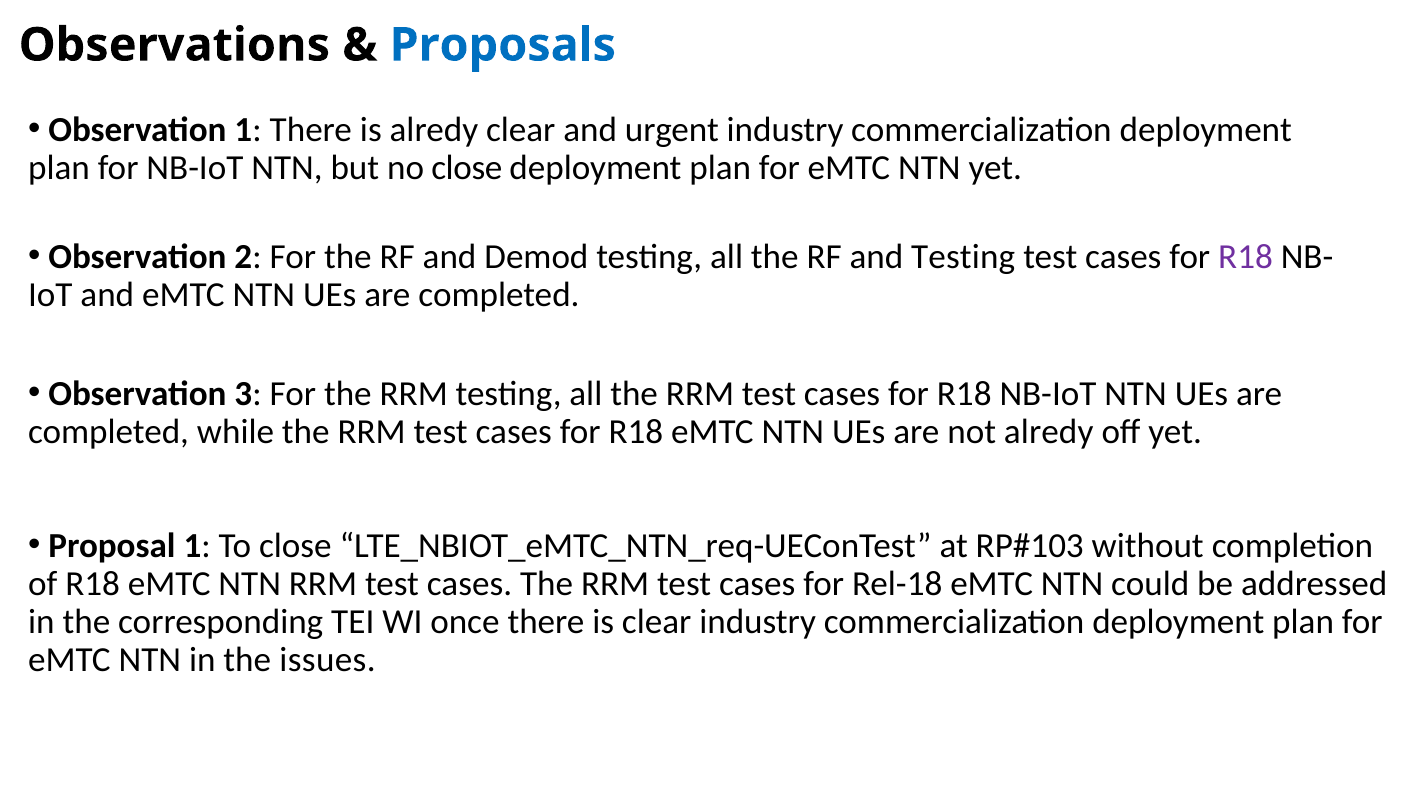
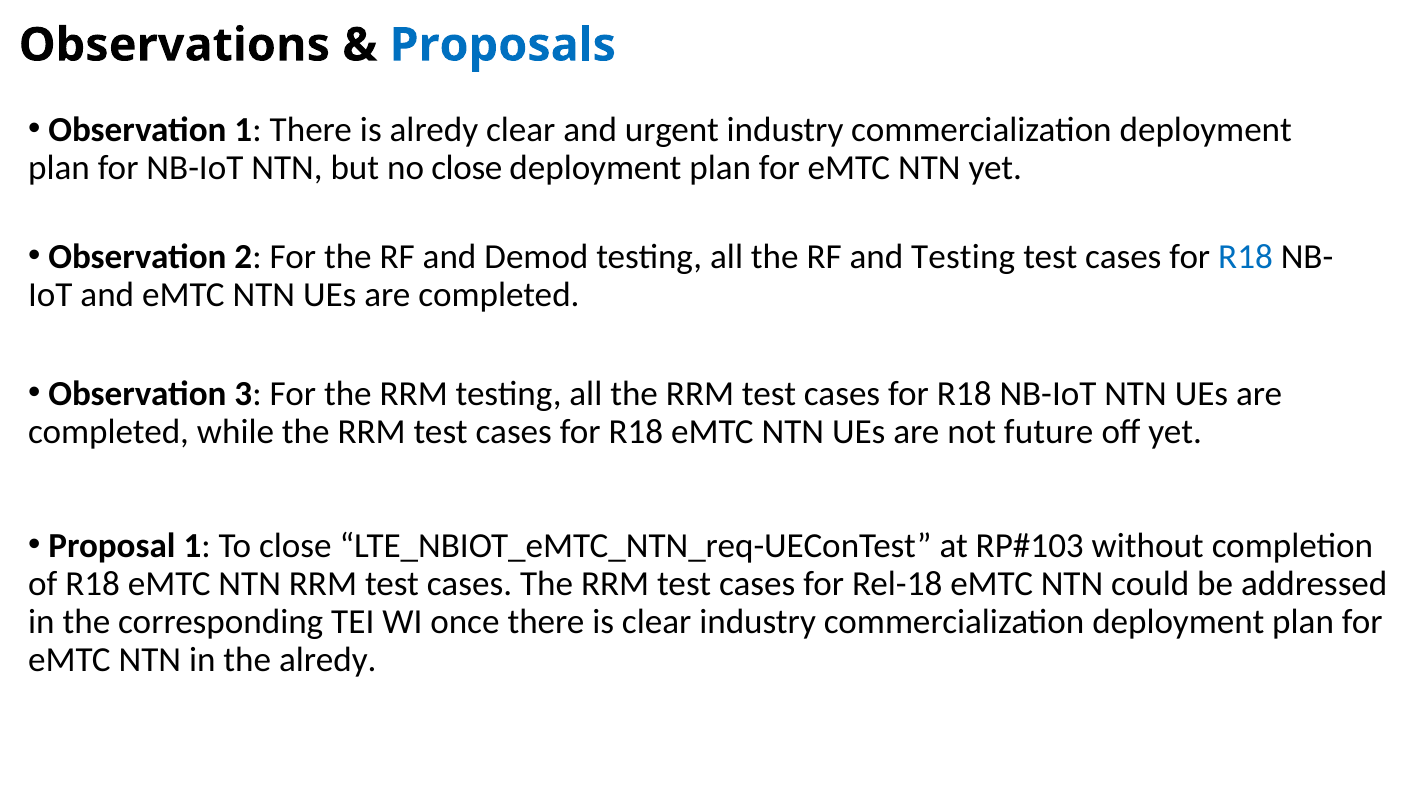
R18 at (1246, 257) colour: purple -> blue
not alredy: alredy -> future
the issues: issues -> alredy
